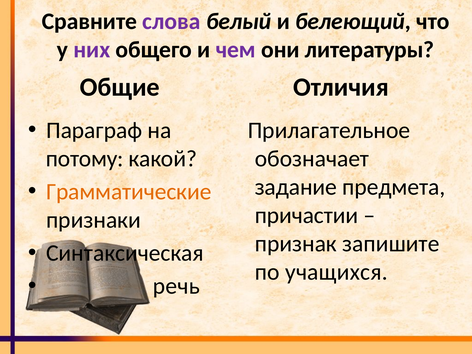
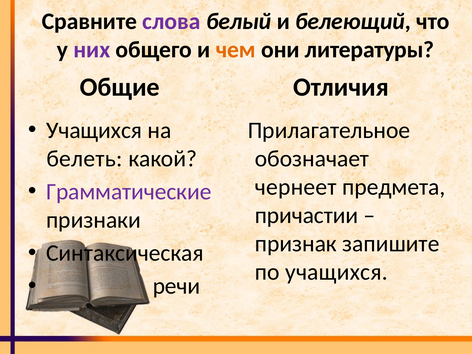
чем colour: purple -> orange
Параграф at (94, 130): Параграф -> Учащихся
потому: потому -> белеть
задание: задание -> чернеет
Грамматические colour: orange -> purple
речь: речь -> речи
